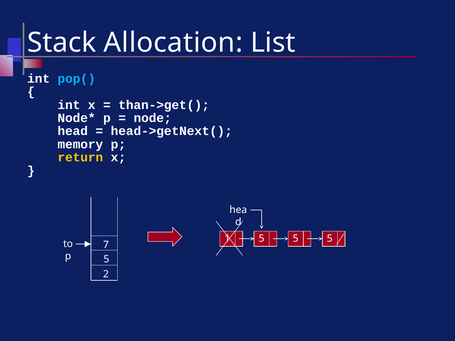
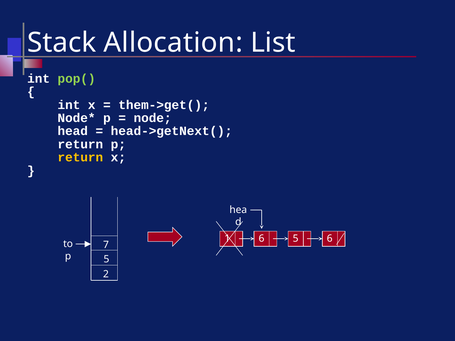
pop( colour: light blue -> light green
than->get(: than->get( -> them->get(
memory at (80, 144): memory -> return
1 5: 5 -> 6
5 at (330, 239): 5 -> 6
